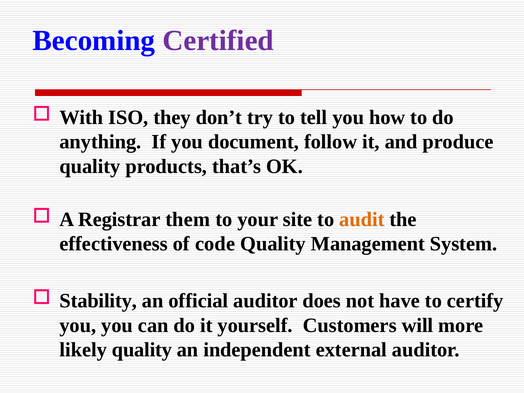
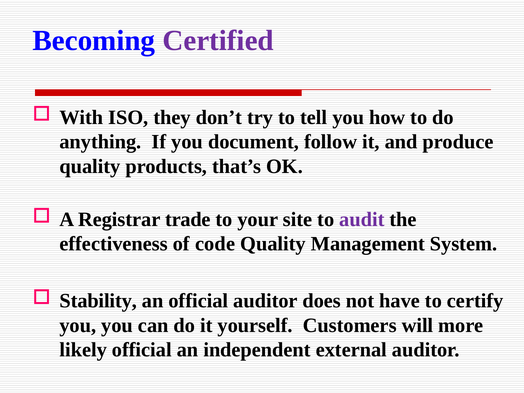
them: them -> trade
audit colour: orange -> purple
likely quality: quality -> official
